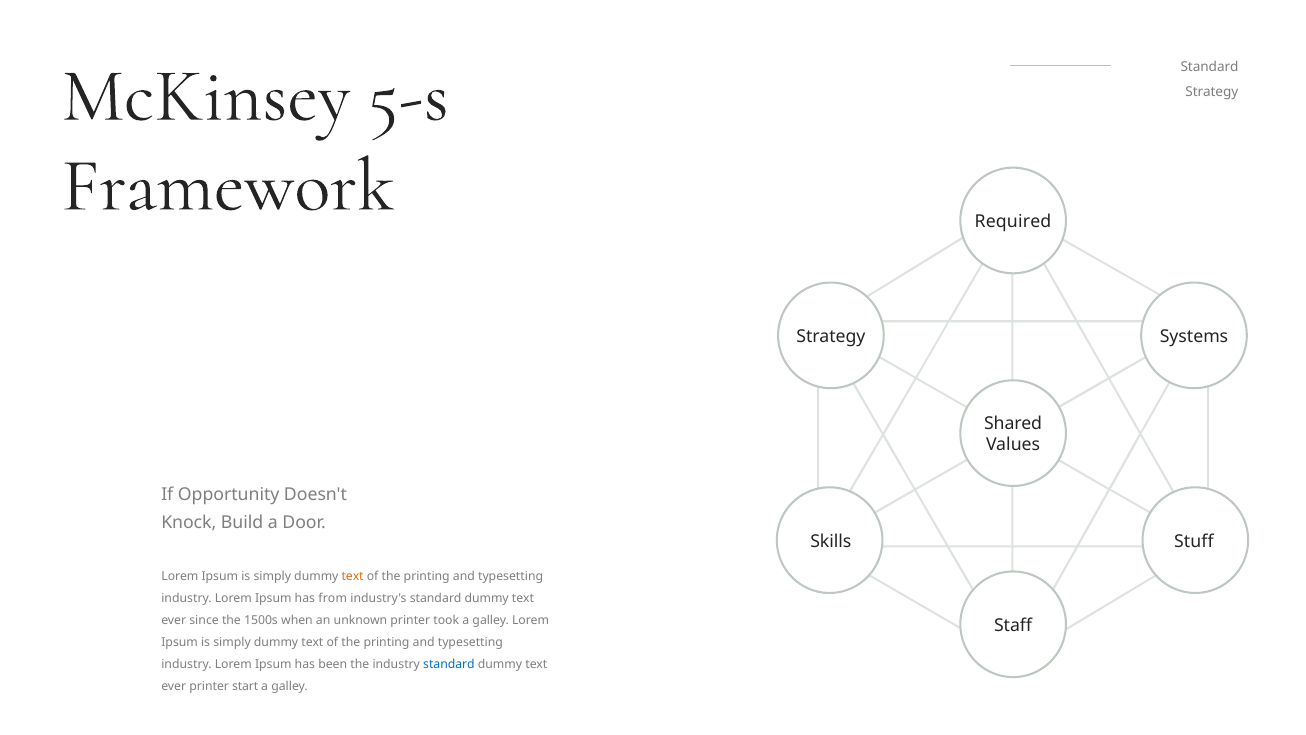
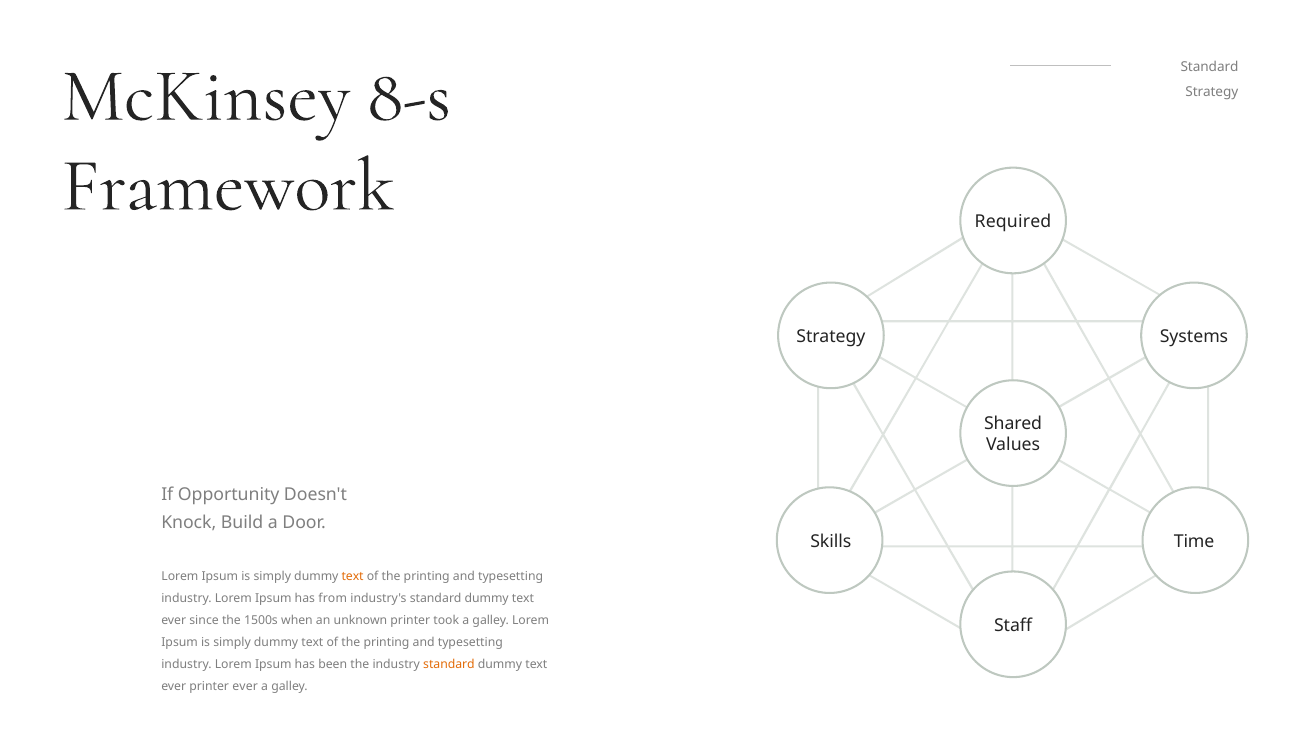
5-s: 5-s -> 8-s
Stuff: Stuff -> Time
standard at (449, 664) colour: blue -> orange
printer start: start -> ever
